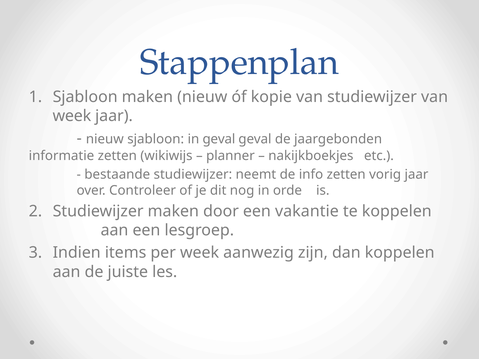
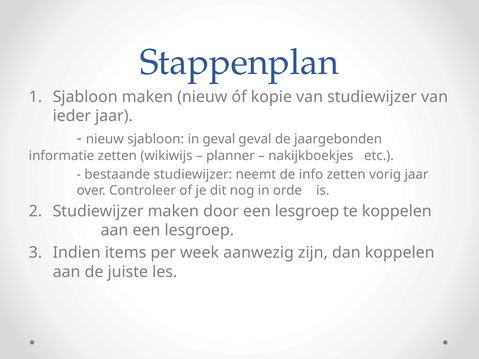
week at (72, 116): week -> ieder
door een vakantie: vakantie -> lesgroep
